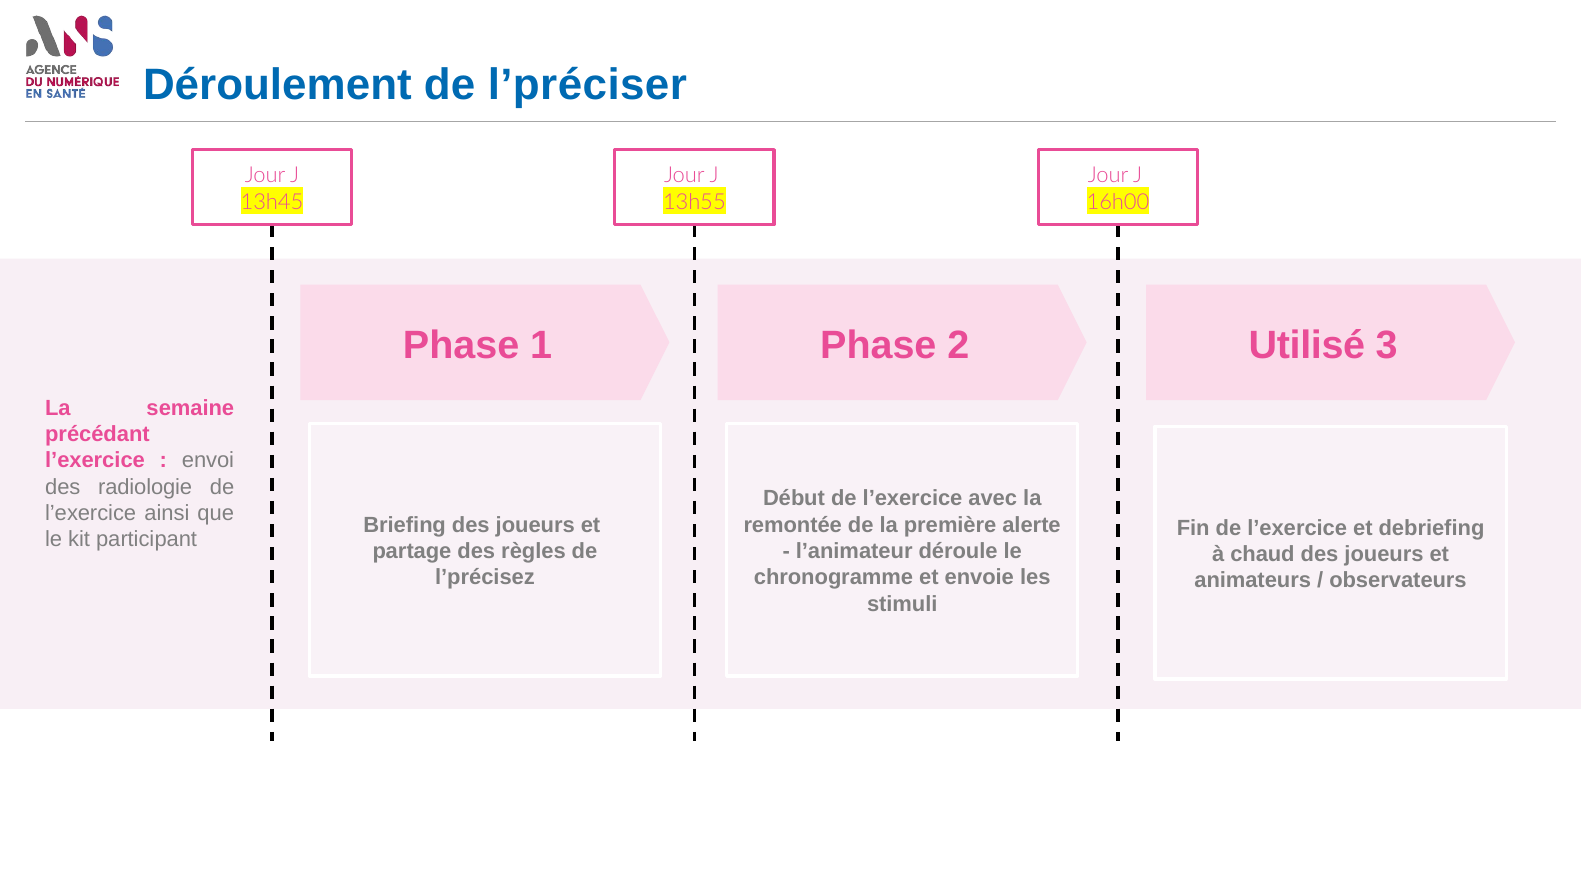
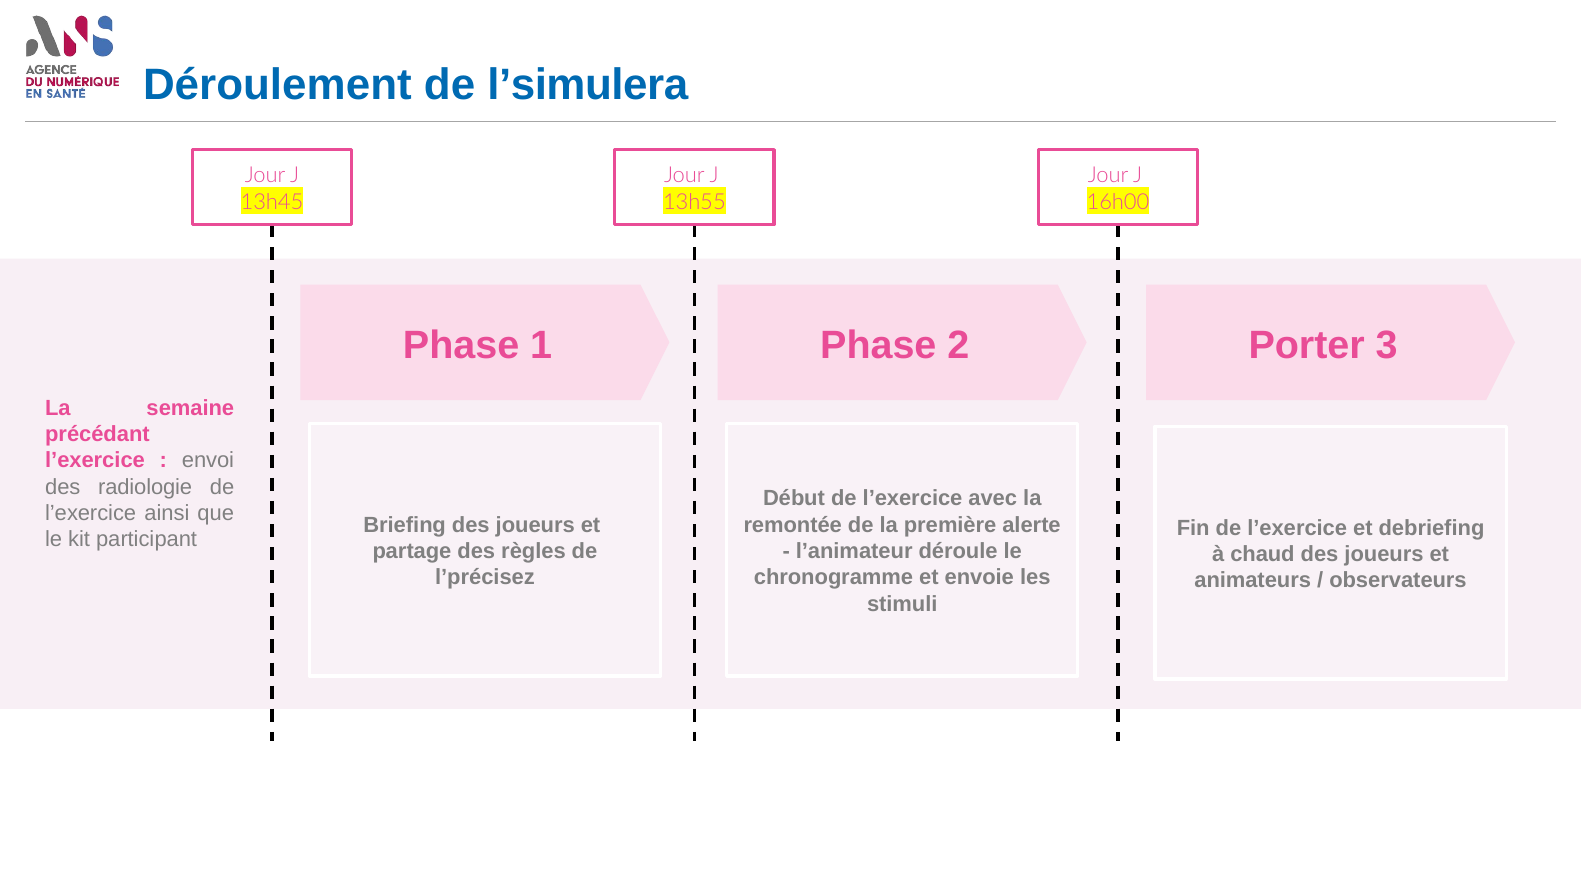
l’préciser: l’préciser -> l’simulera
Utilisé: Utilisé -> Porter
